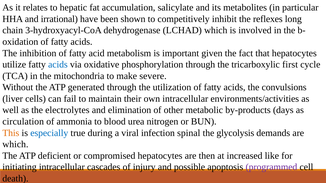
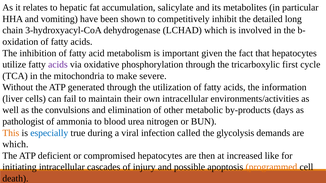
irrational: irrational -> vomiting
reflexes: reflexes -> detailed
acids at (58, 65) colour: blue -> purple
convulsions: convulsions -> information
electrolytes: electrolytes -> convulsions
circulation: circulation -> pathologist
spinal: spinal -> called
programmed colour: purple -> orange
